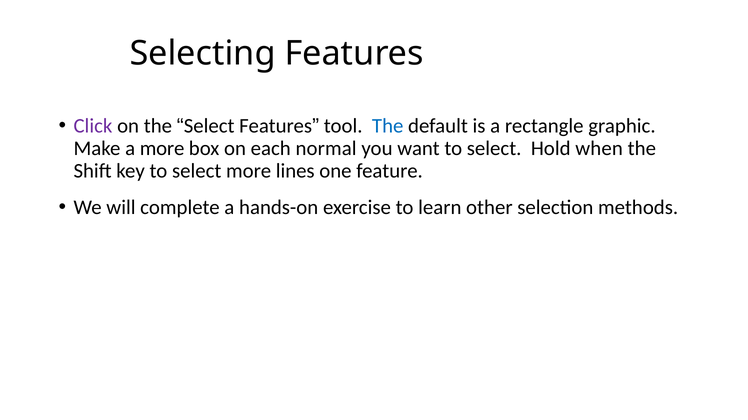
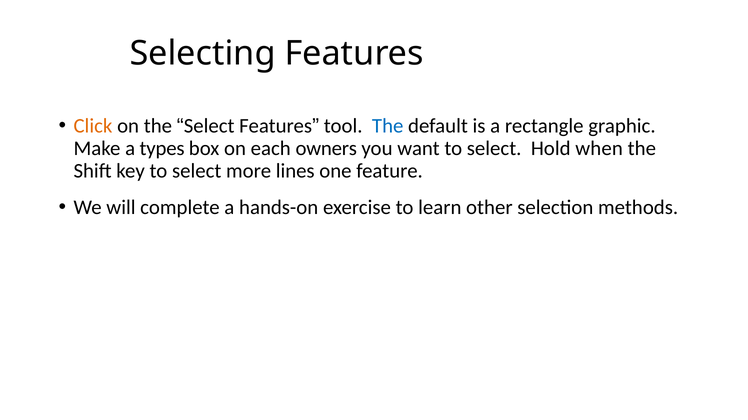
Click colour: purple -> orange
a more: more -> types
normal: normal -> owners
